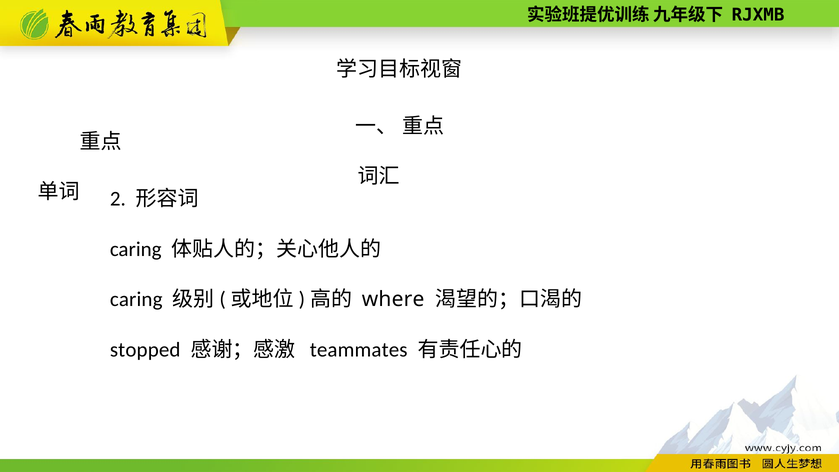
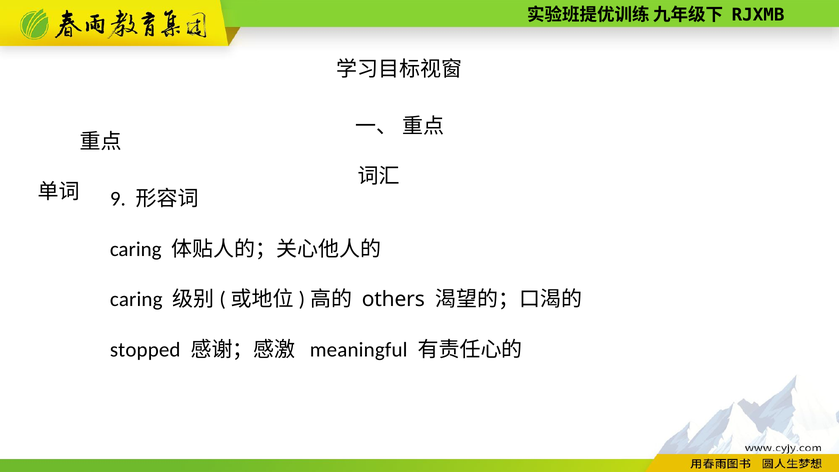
2: 2 -> 9
where: where -> others
teammates: teammates -> meaningful
